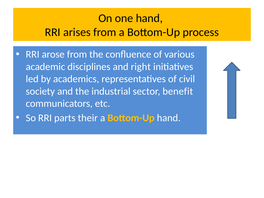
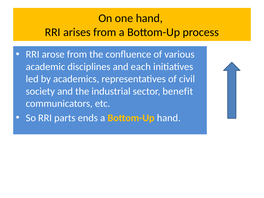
right: right -> each
their: their -> ends
